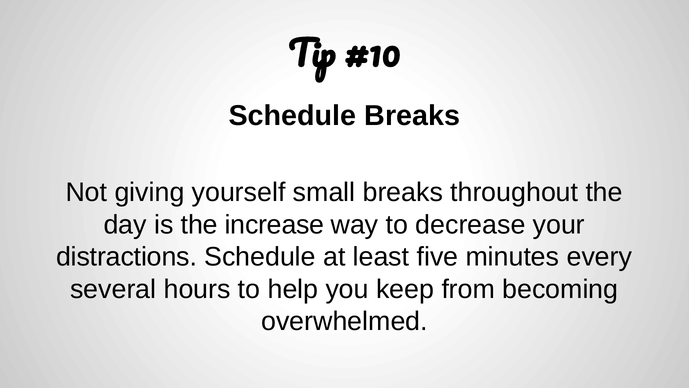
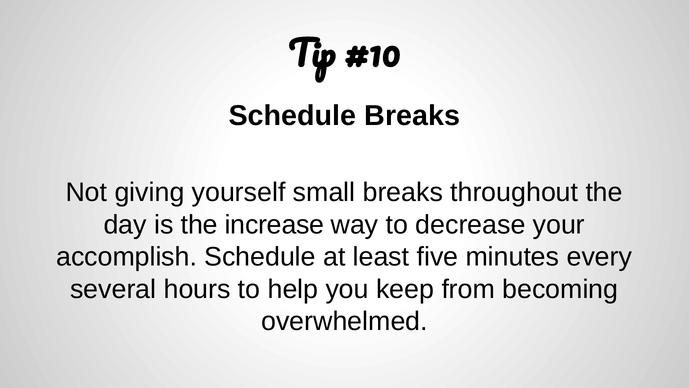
distractions: distractions -> accomplish
